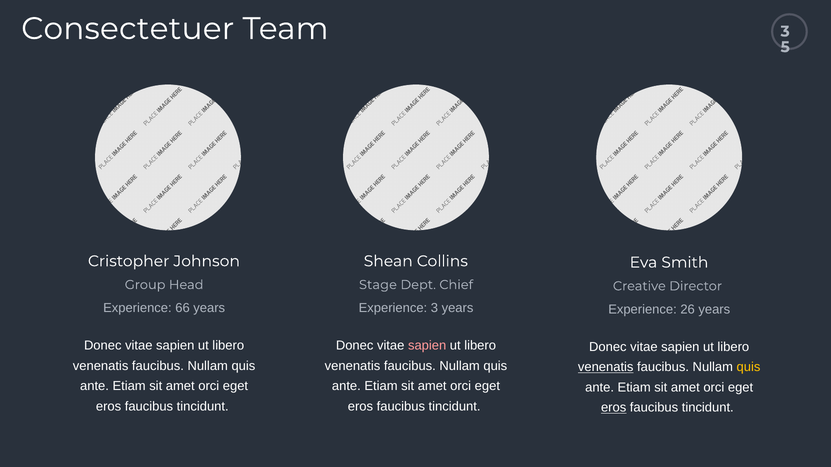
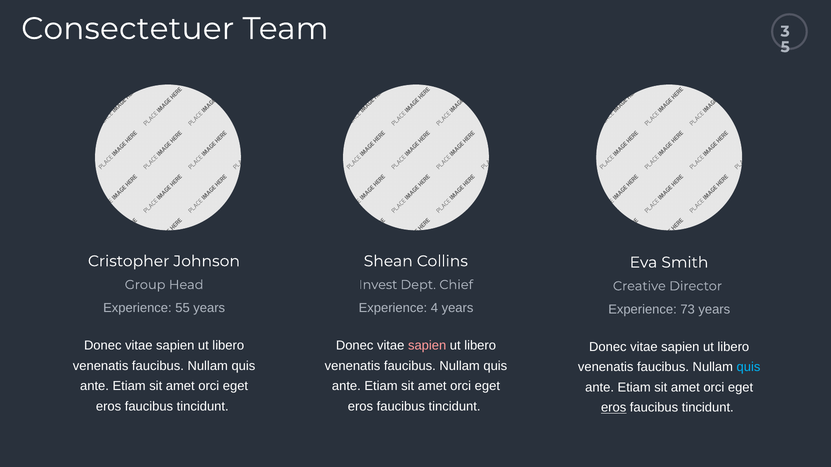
Stage: Stage -> Invest
66: 66 -> 55
Experience 3: 3 -> 4
26: 26 -> 73
venenatis at (606, 368) underline: present -> none
quis at (748, 368) colour: yellow -> light blue
